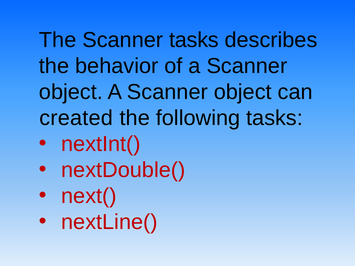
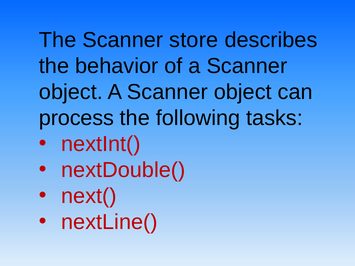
Scanner tasks: tasks -> store
created: created -> process
